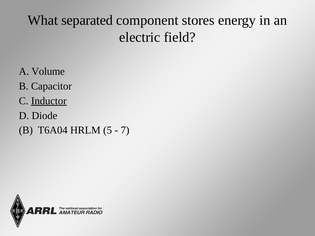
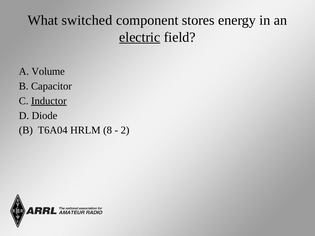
separated: separated -> switched
electric underline: none -> present
5: 5 -> 8
7: 7 -> 2
